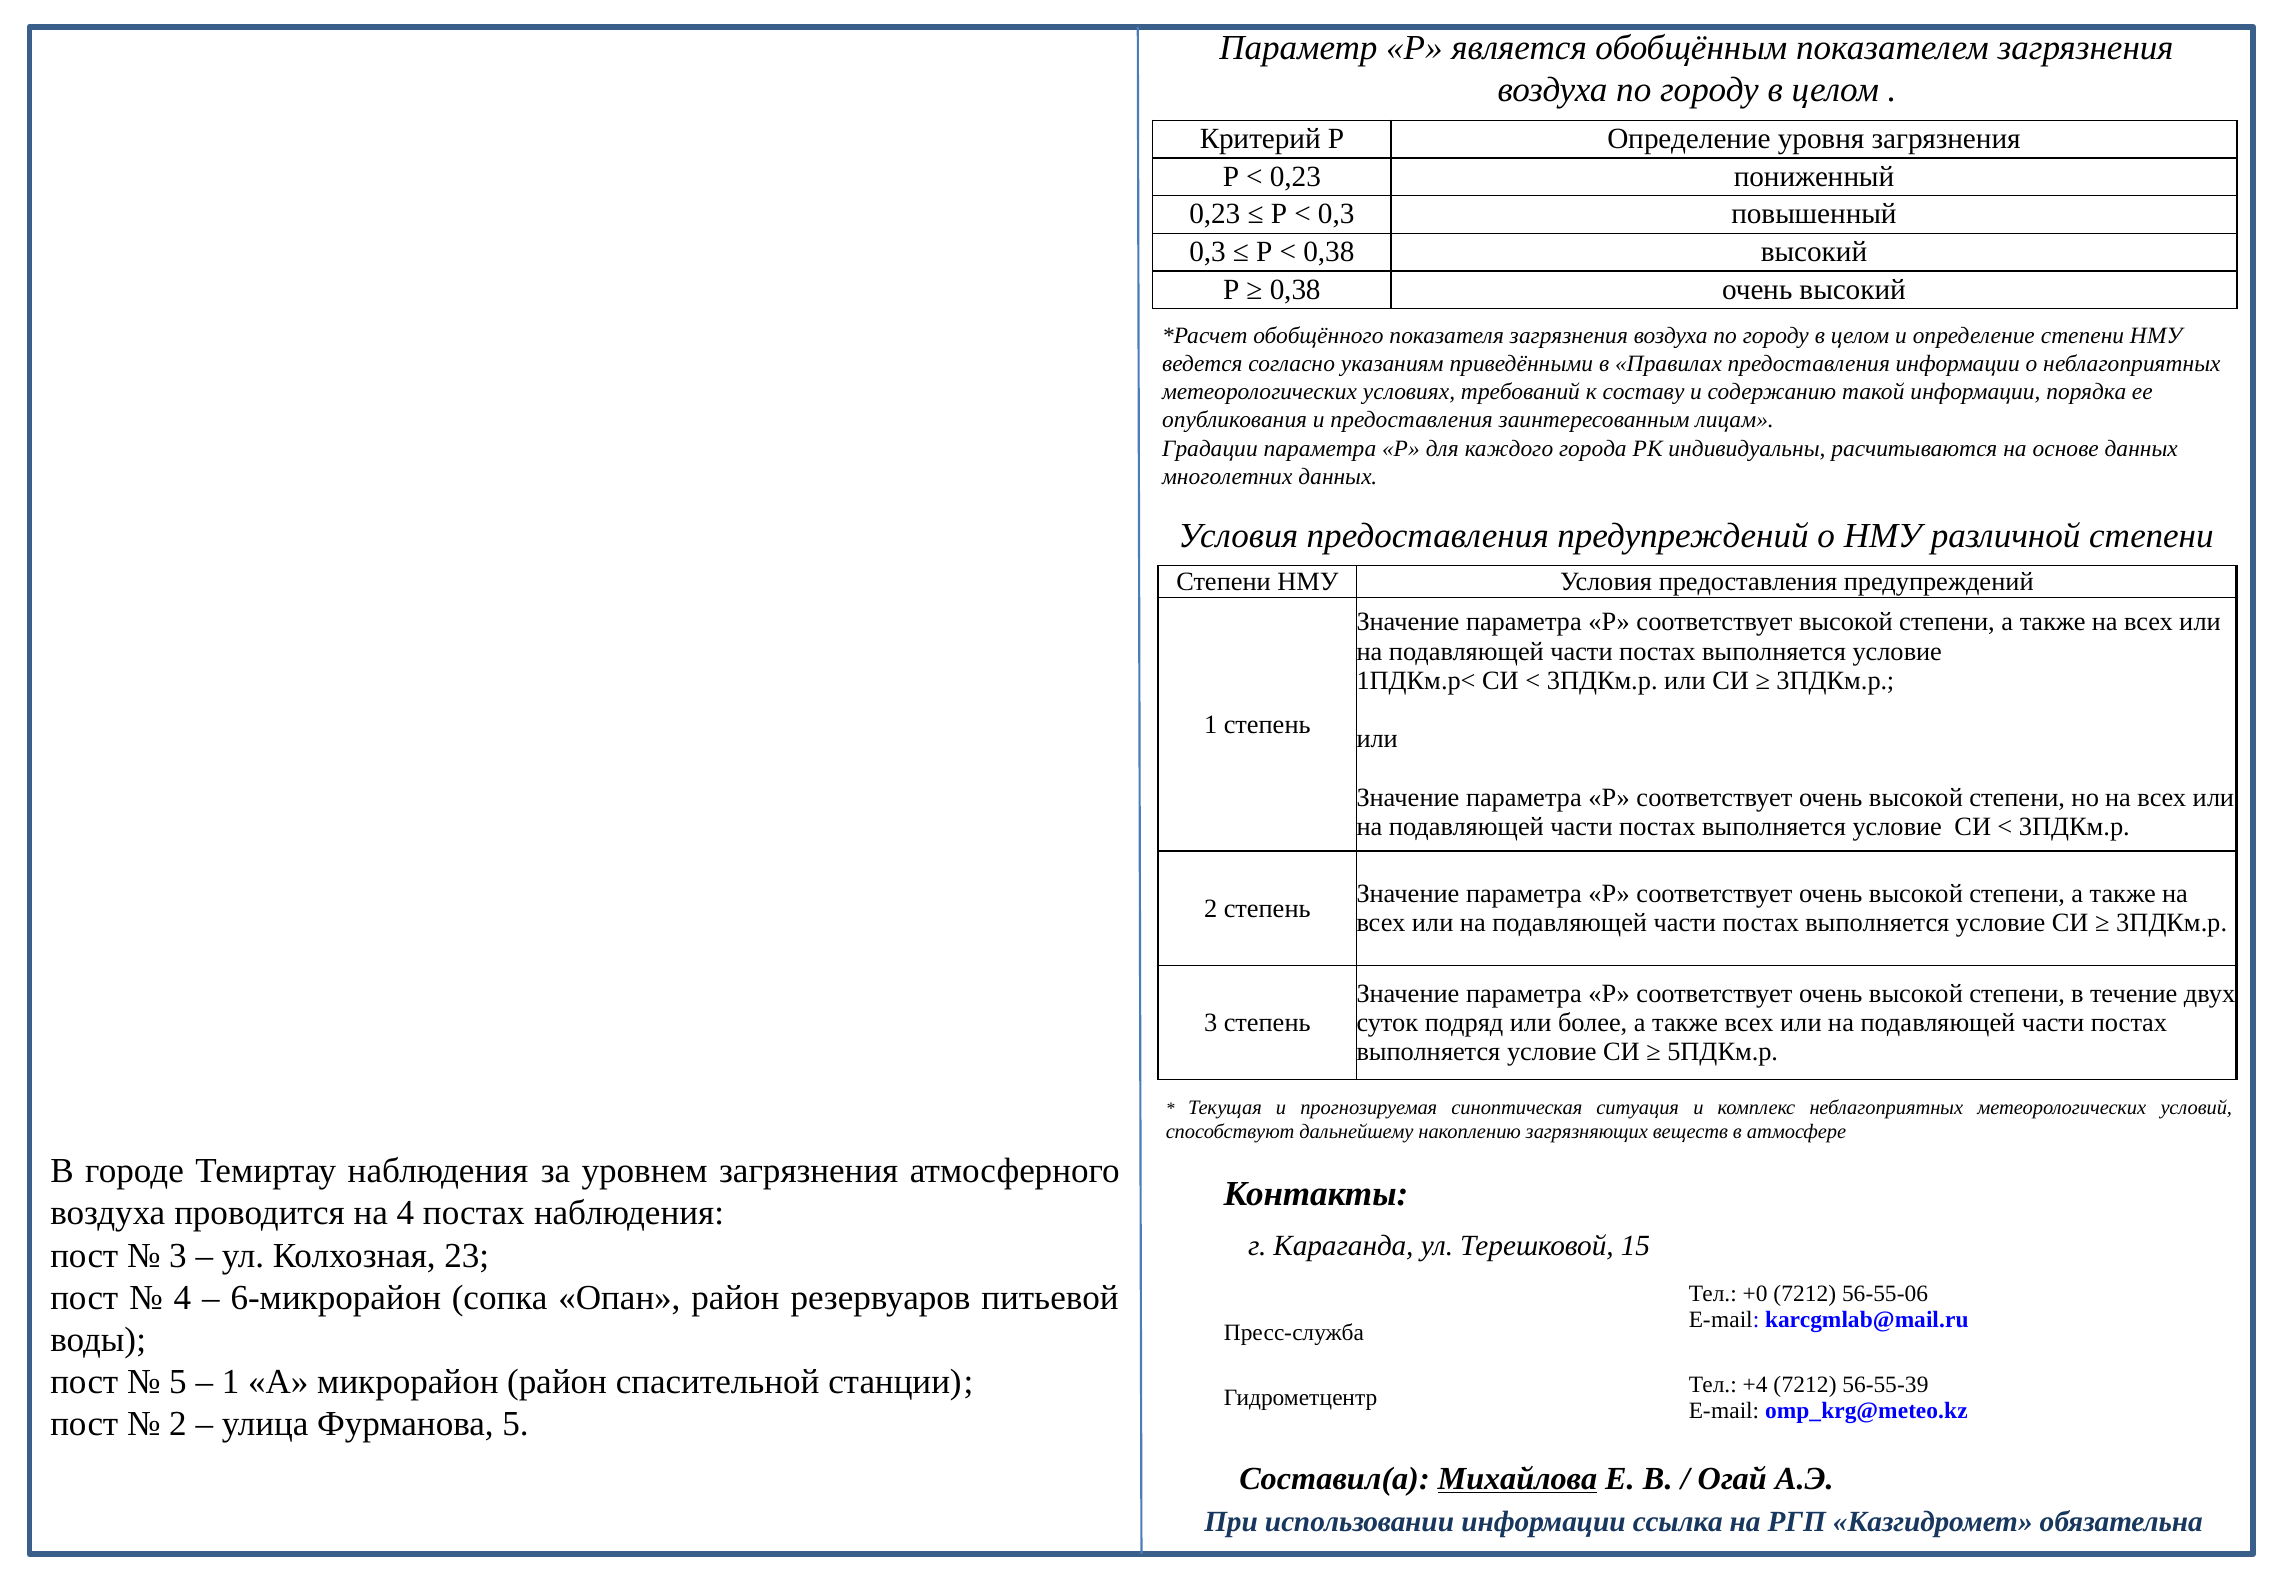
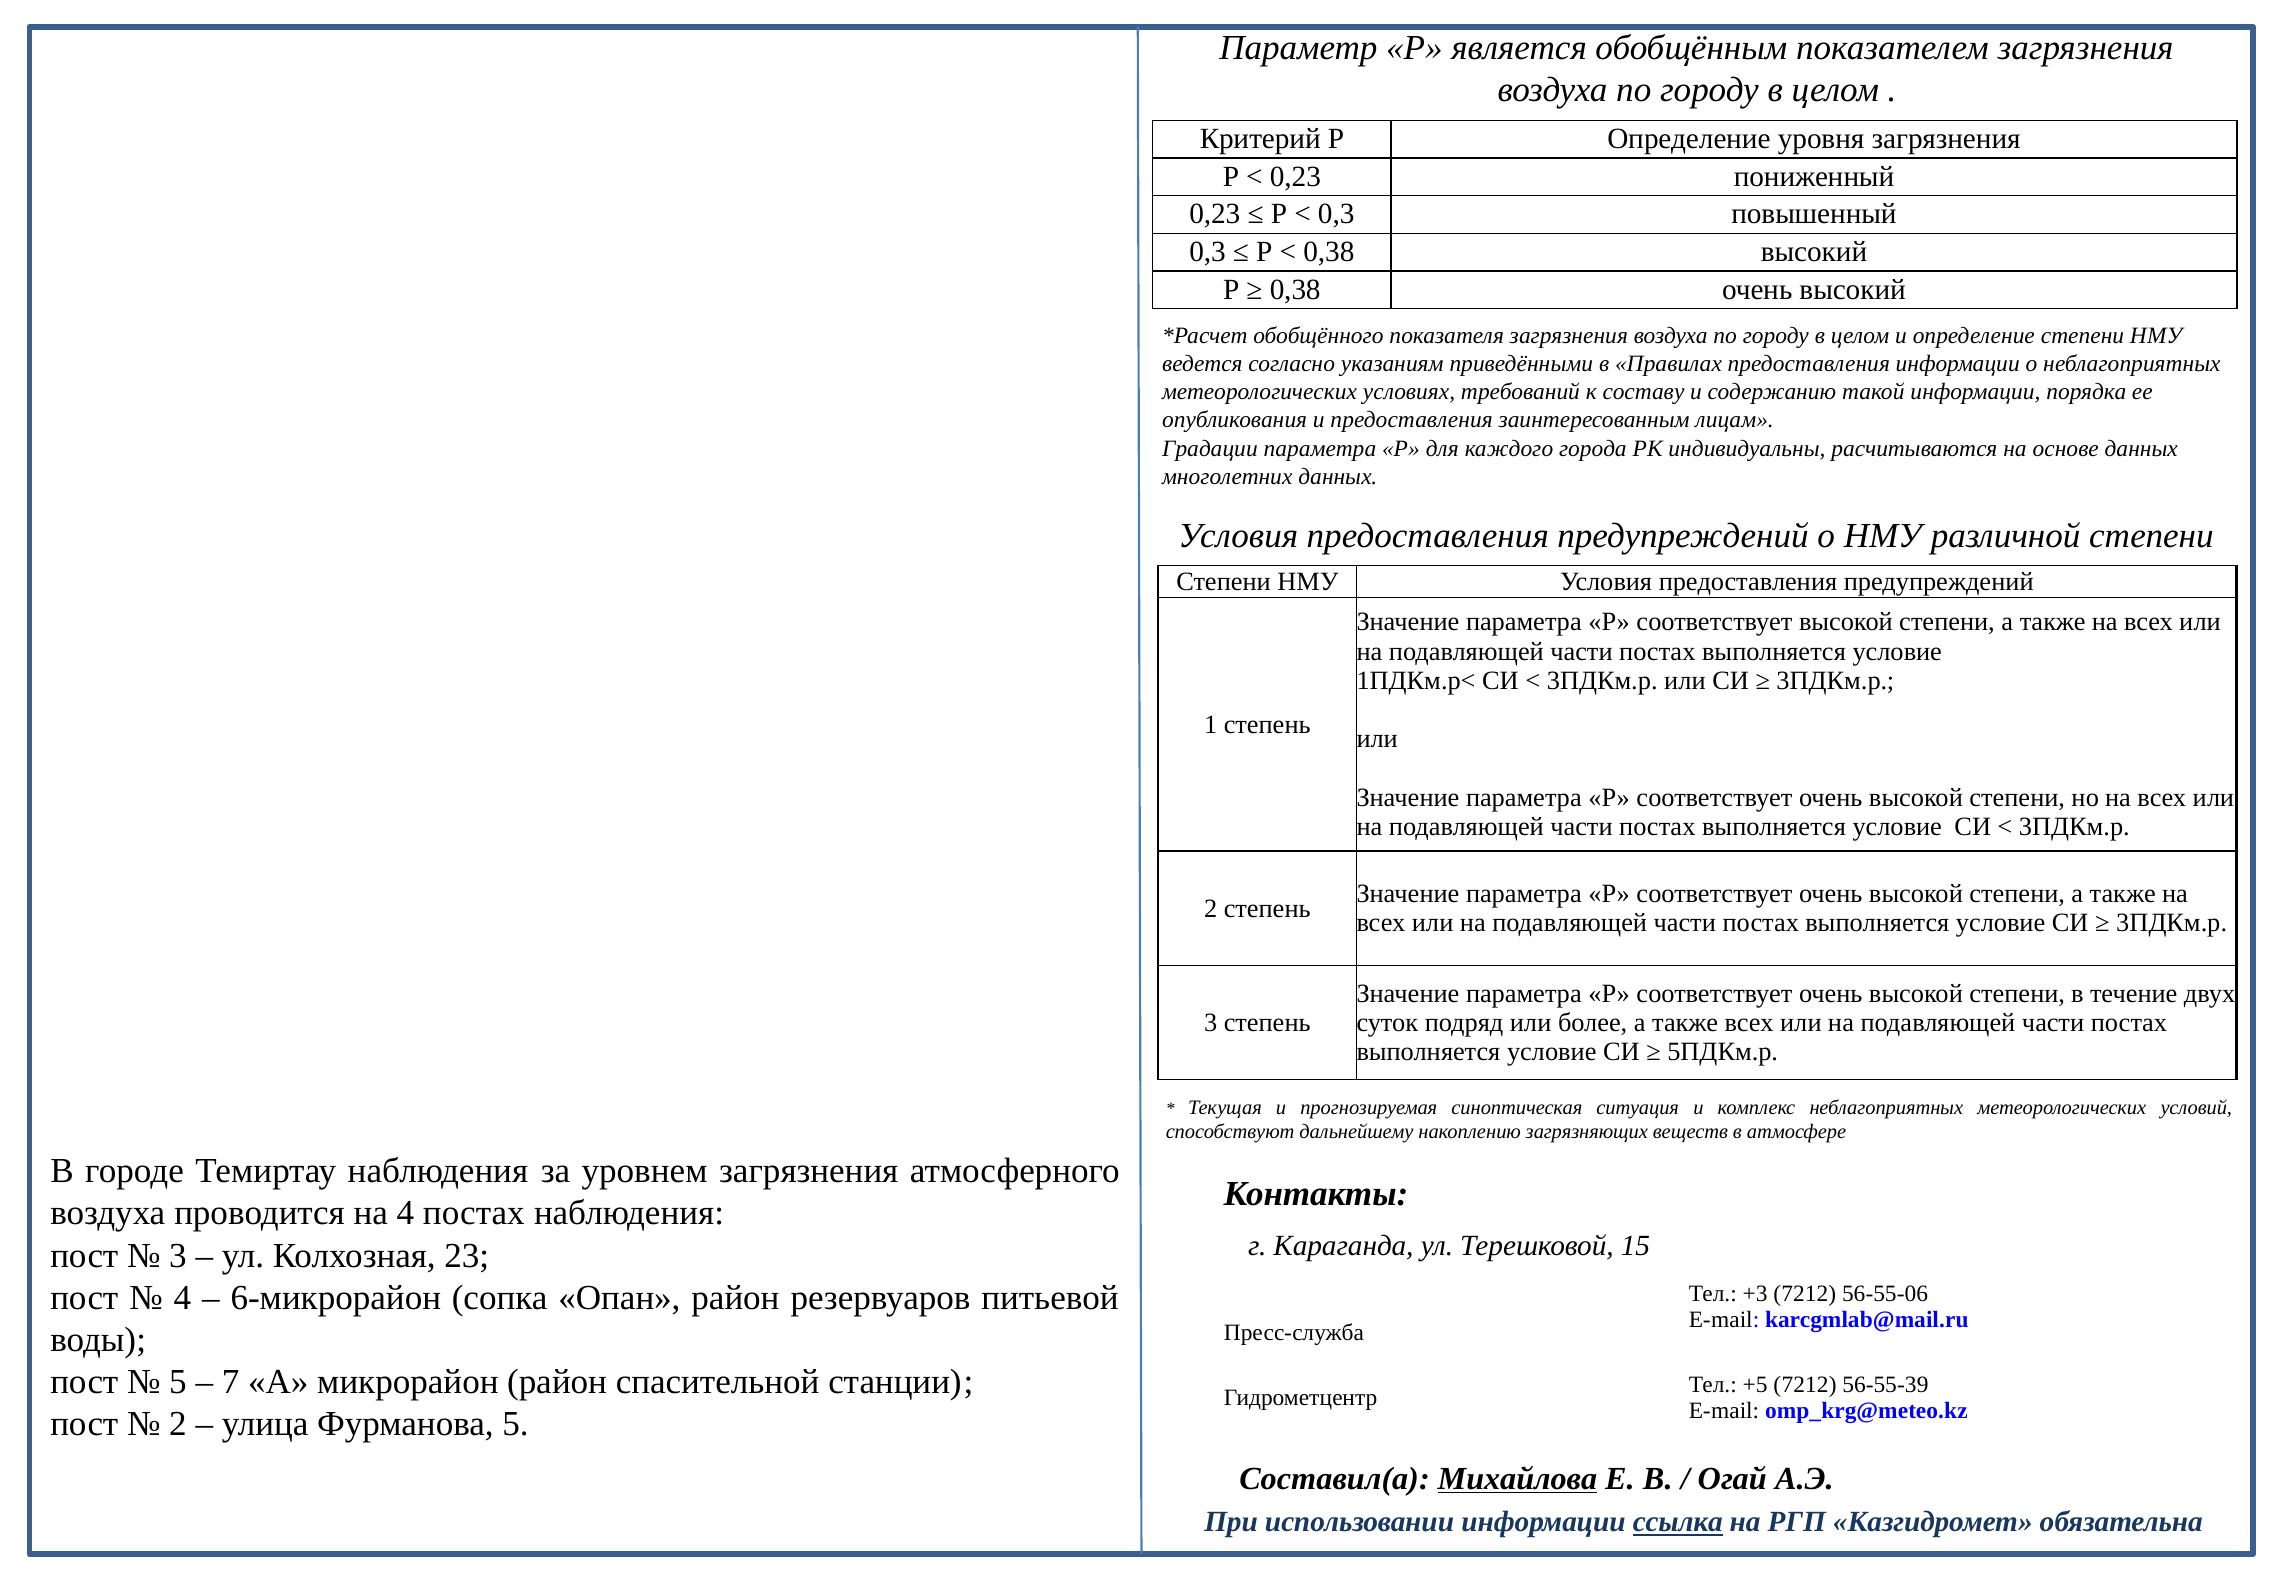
+0: +0 -> +3
1 at (231, 1382): 1 -> 7
+4: +4 -> +5
ссылка underline: none -> present
